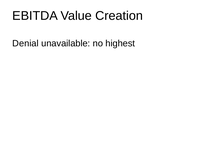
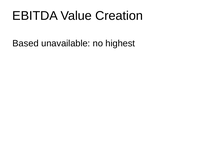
Denial: Denial -> Based
